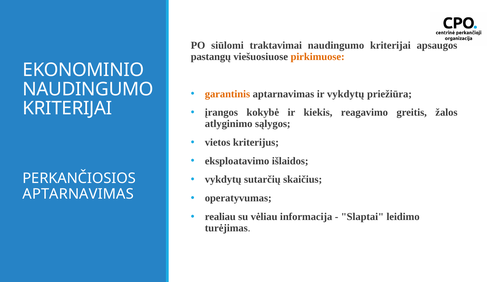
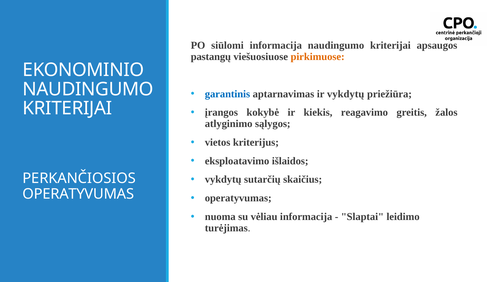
siūlomi traktavimai: traktavimai -> informacija
garantinis colour: orange -> blue
APTARNAVIMAS at (78, 194): APTARNAVIMAS -> OPERATYVUMAS
realiau: realiau -> nuoma
